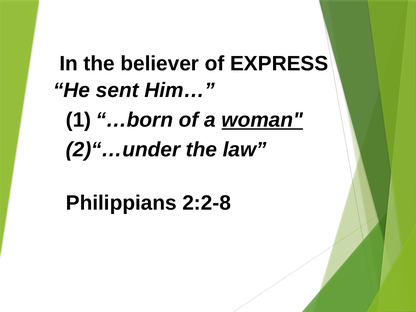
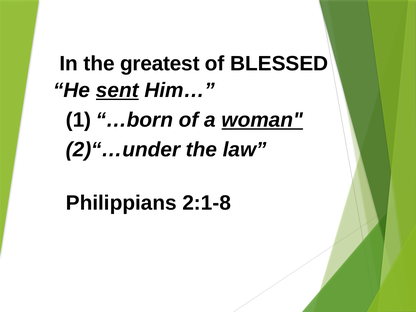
believer: believer -> greatest
EXPRESS: EXPRESS -> BLESSED
sent underline: none -> present
2:2-8: 2:2-8 -> 2:1-8
